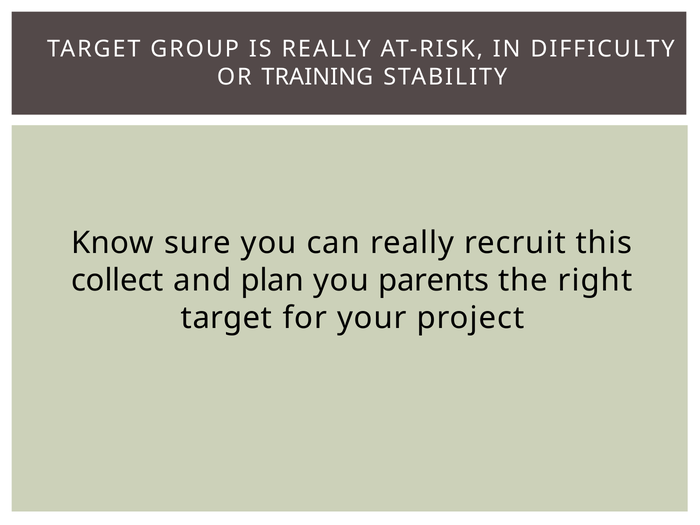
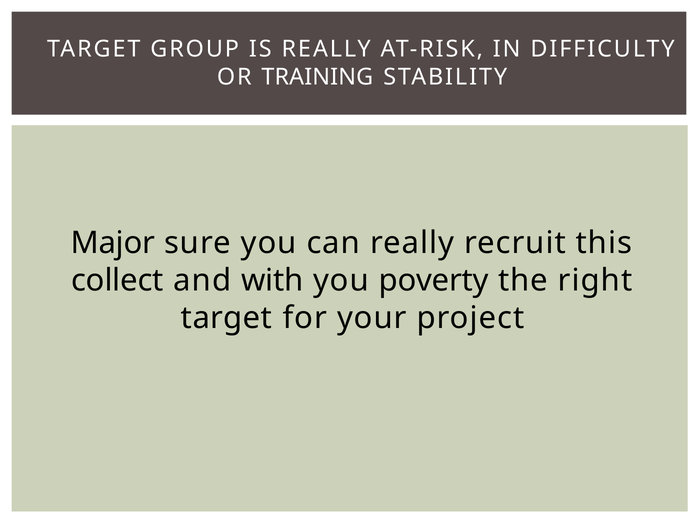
Know: Know -> Major
plan: plan -> with
parents: parents -> poverty
